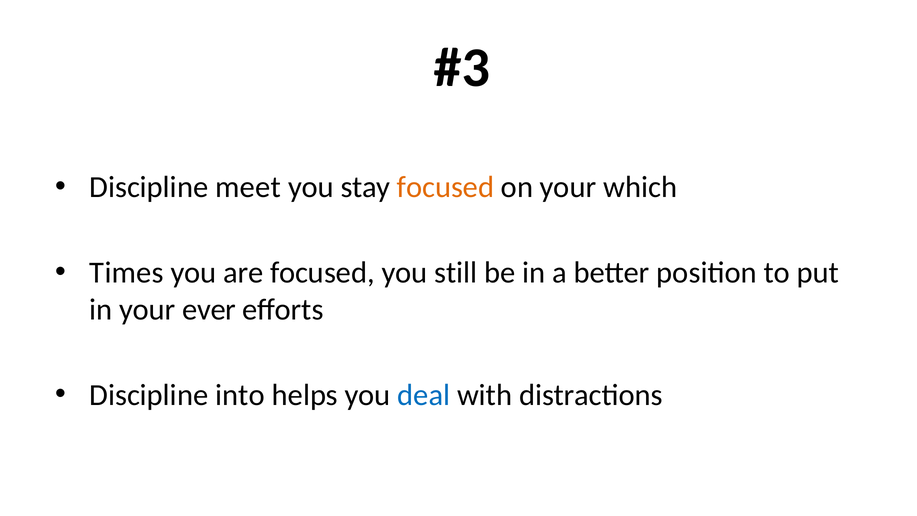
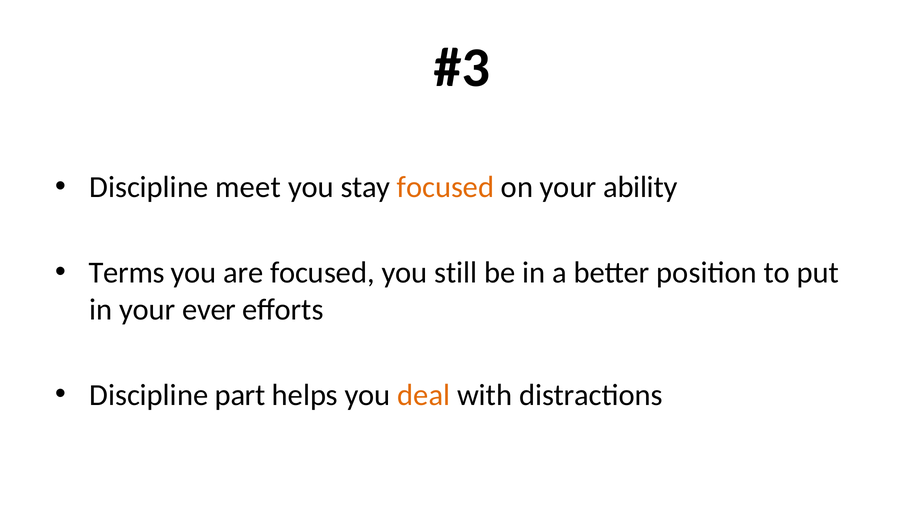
which: which -> ability
Times: Times -> Terms
into: into -> part
deal colour: blue -> orange
